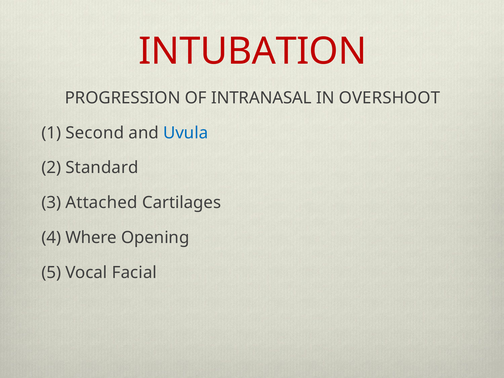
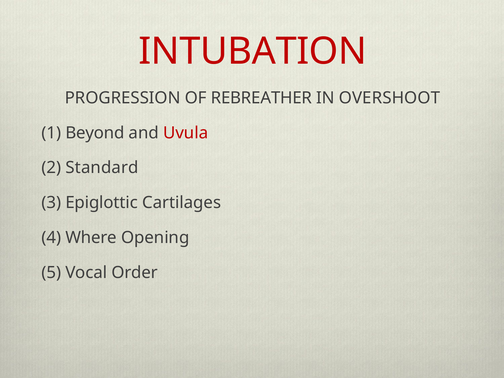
INTRANASAL: INTRANASAL -> REBREATHER
Second: Second -> Beyond
Uvula colour: blue -> red
Attached: Attached -> Epiglottic
Facial: Facial -> Order
